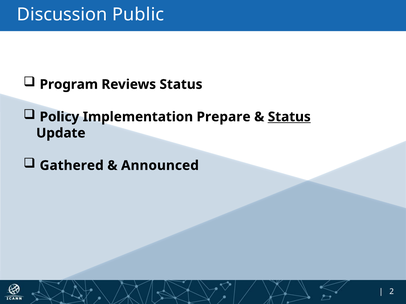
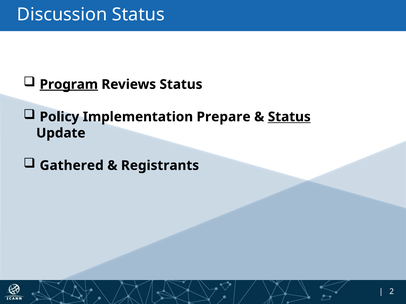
Discussion Public: Public -> Status
Program underline: none -> present
Announced: Announced -> Registrants
